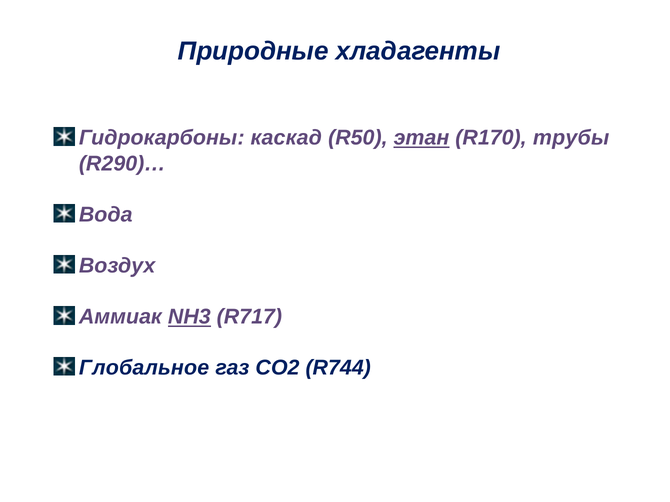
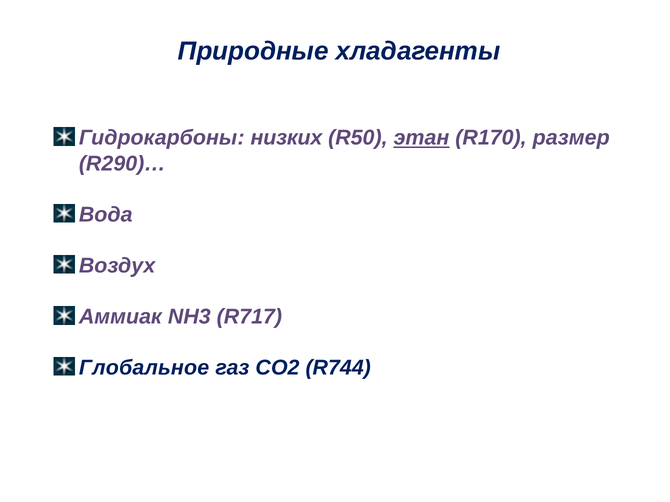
каскад: каскад -> низких
трубы: трубы -> размер
NH3 underline: present -> none
